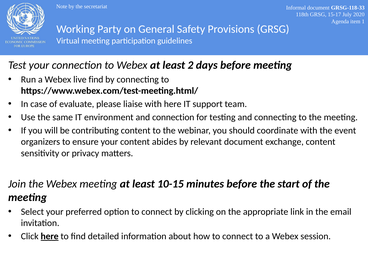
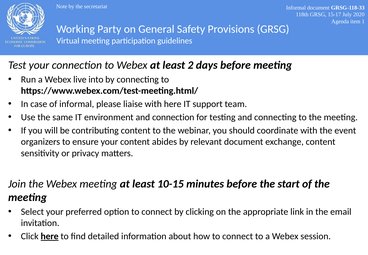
live find: find -> into
of evaluate: evaluate -> informal
